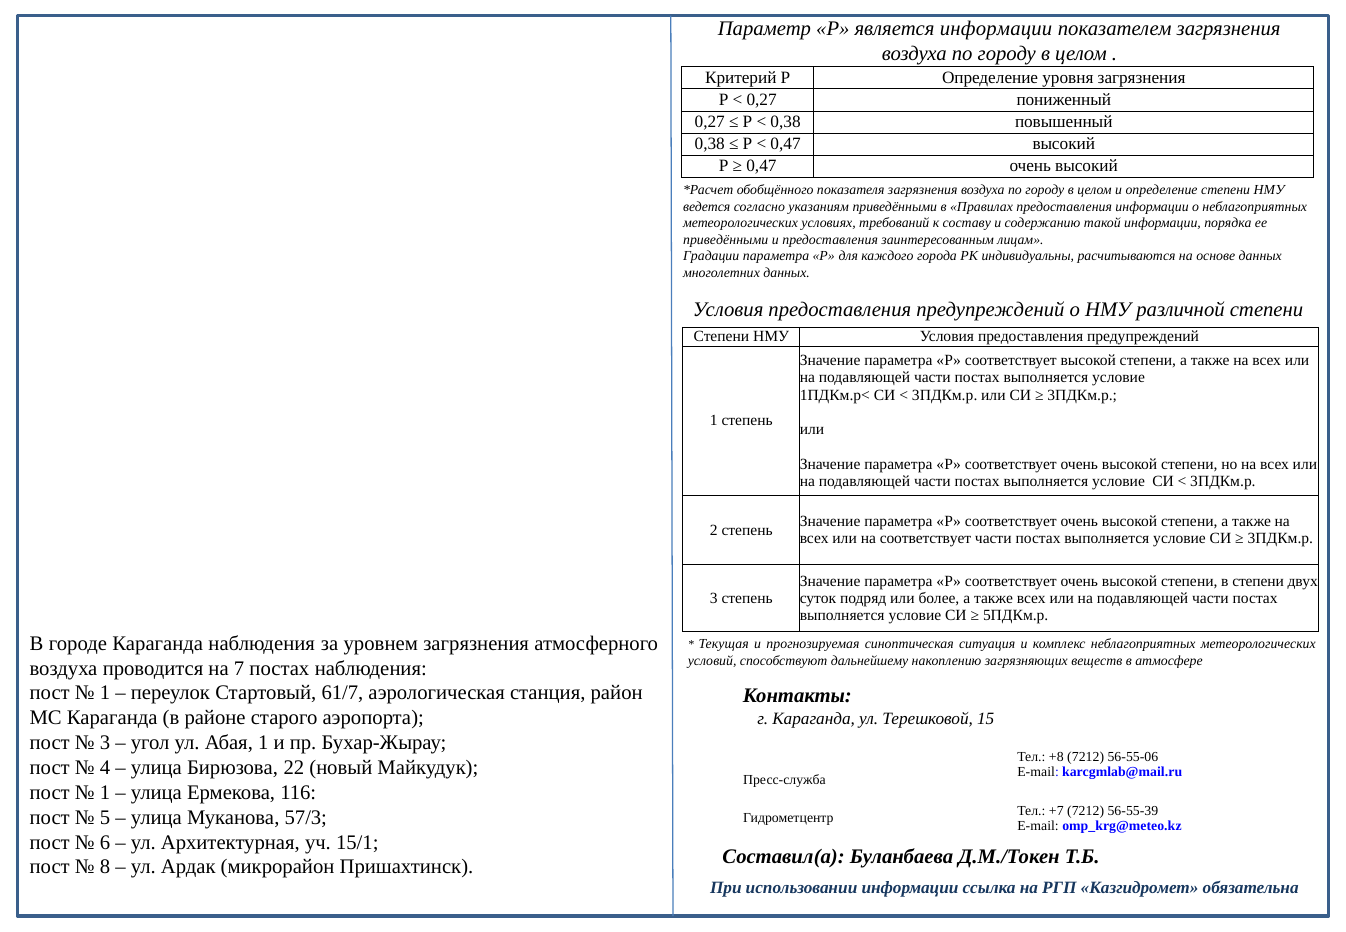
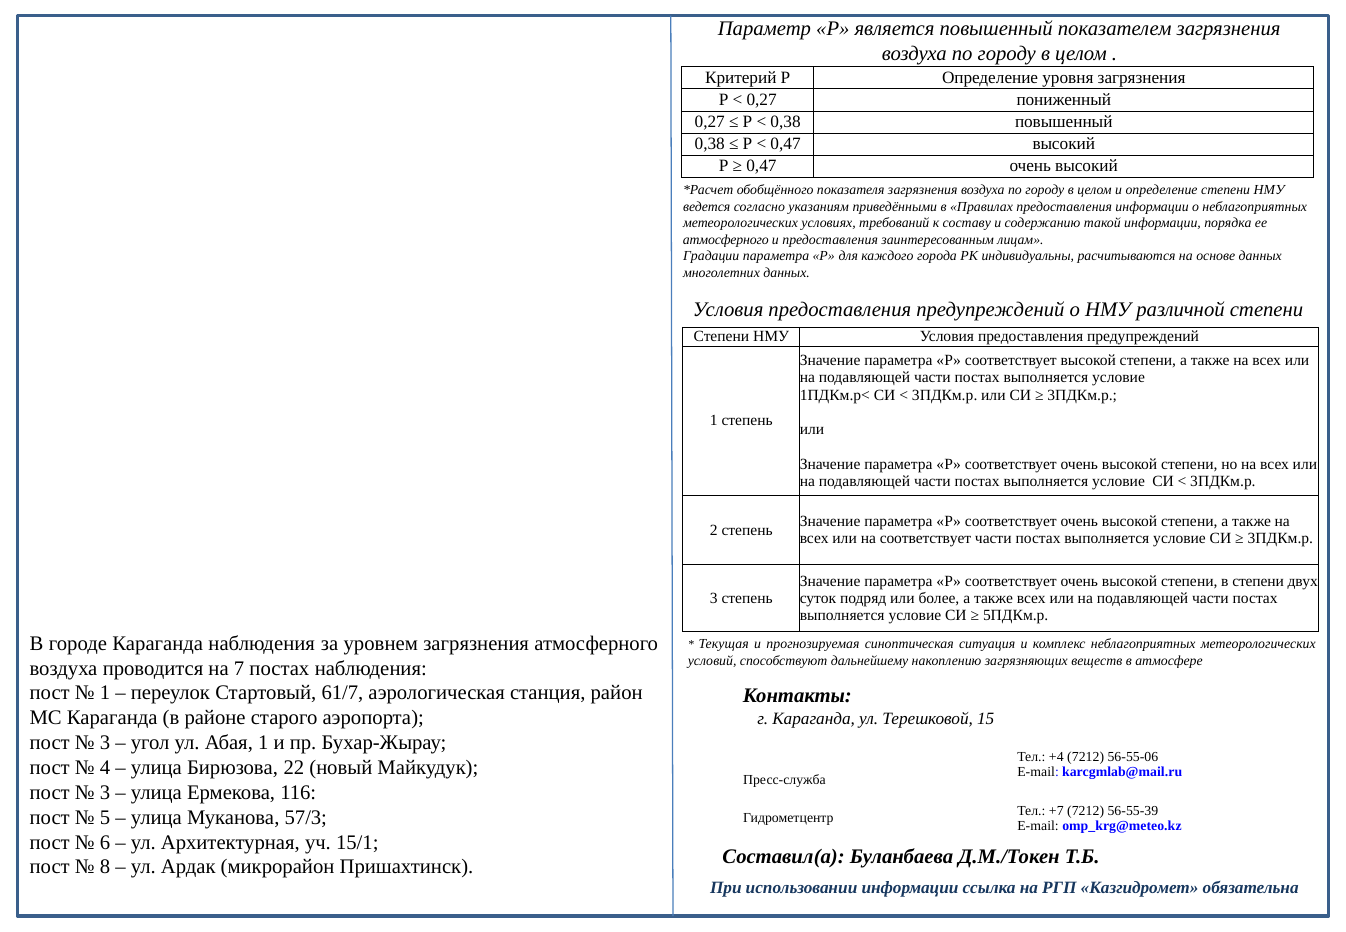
является информации: информации -> повышенный
приведёнными at (726, 240): приведёнными -> атмосферного
+8: +8 -> +4
1 at (105, 792): 1 -> 3
